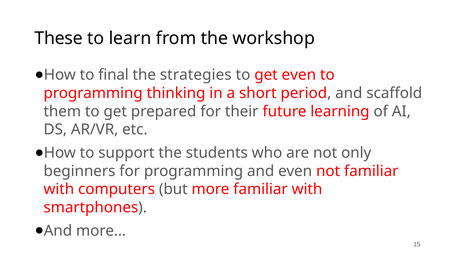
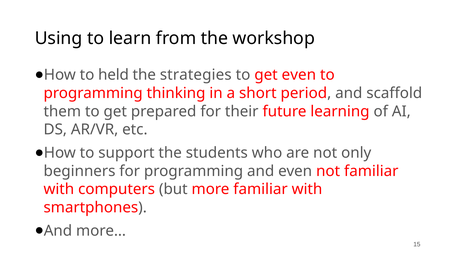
These: These -> Using
final: final -> held
